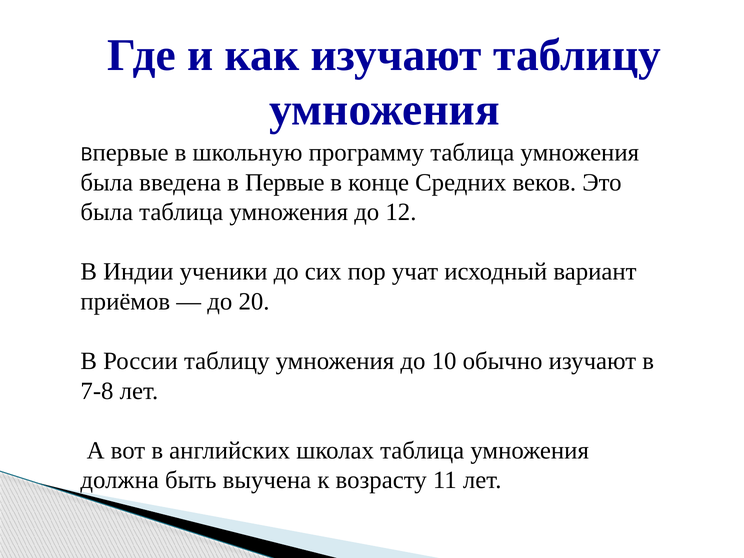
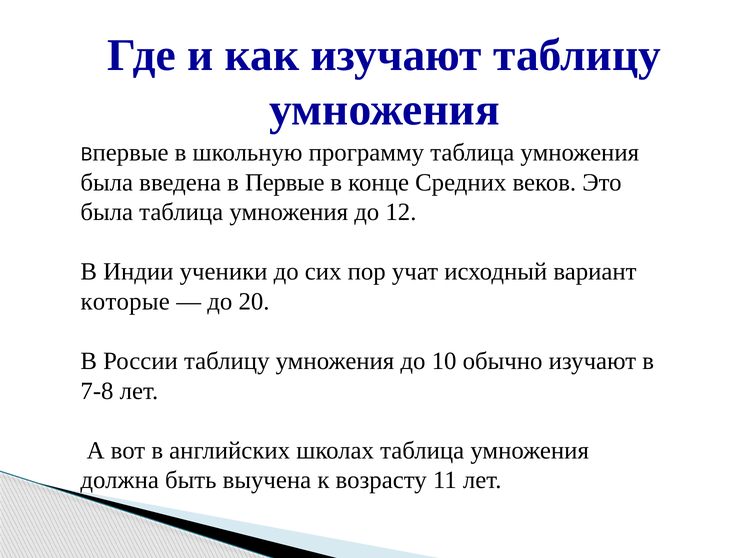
приёмов: приёмов -> которые
